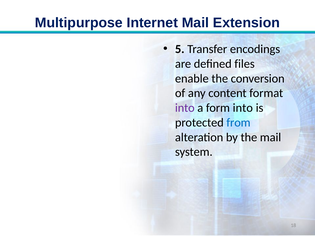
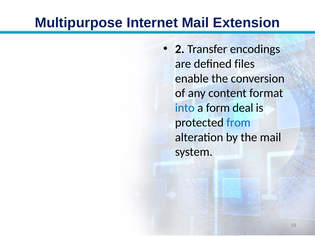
5: 5 -> 2
into at (185, 108) colour: purple -> blue
form into: into -> deal
